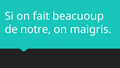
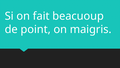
notre: notre -> point
